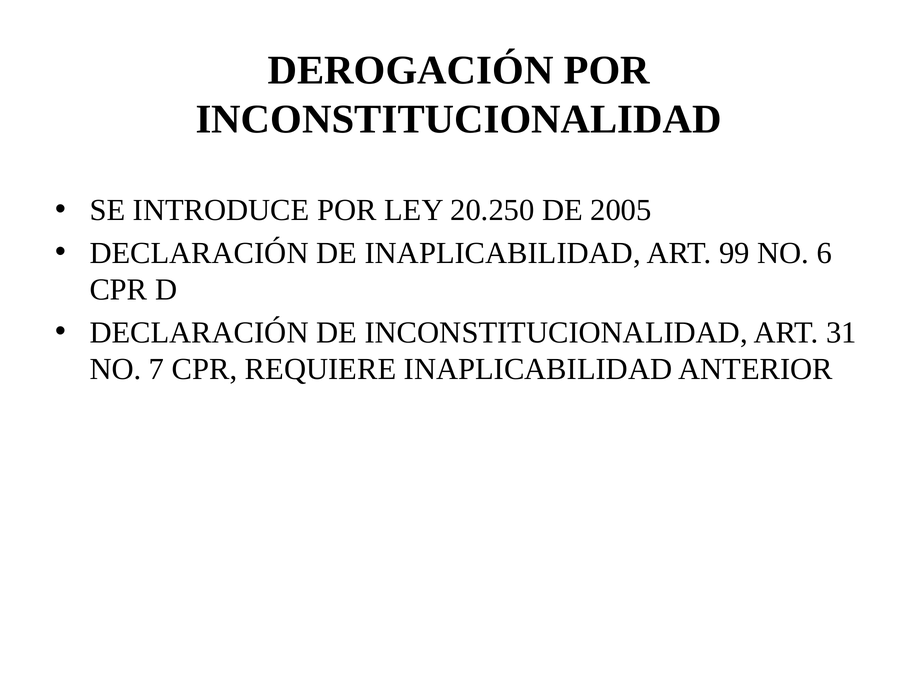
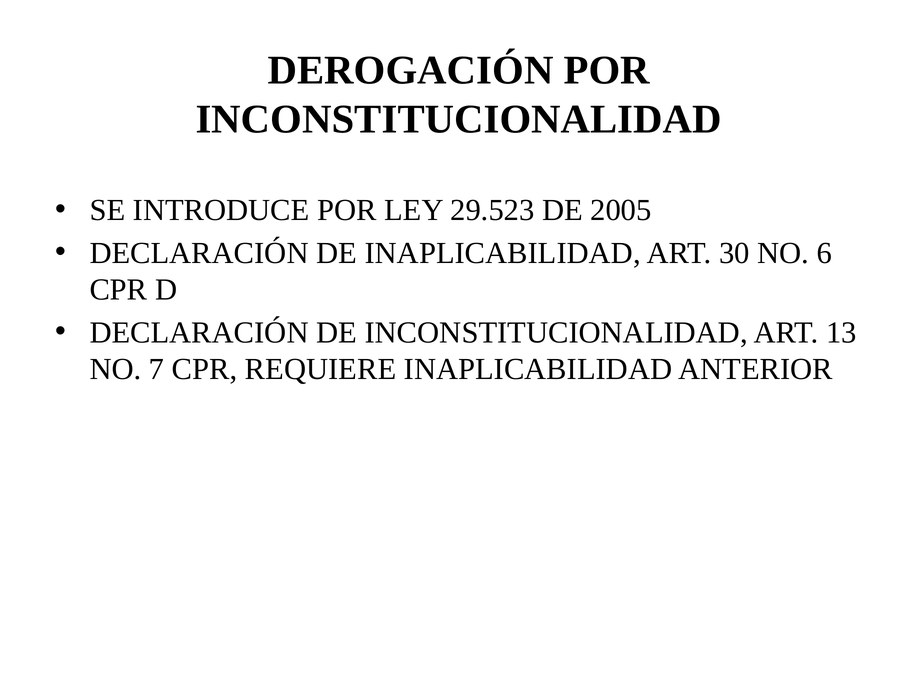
20.250: 20.250 -> 29.523
99: 99 -> 30
31: 31 -> 13
